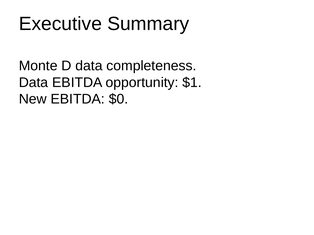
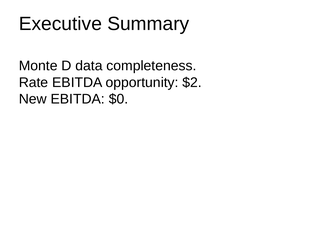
Data at (34, 83): Data -> Rate
$1: $1 -> $2
